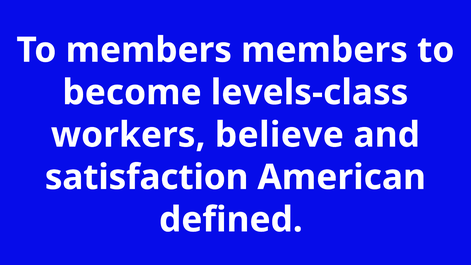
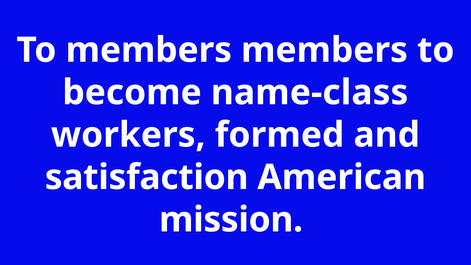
levels-class: levels-class -> name-class
believe: believe -> formed
defined: defined -> mission
